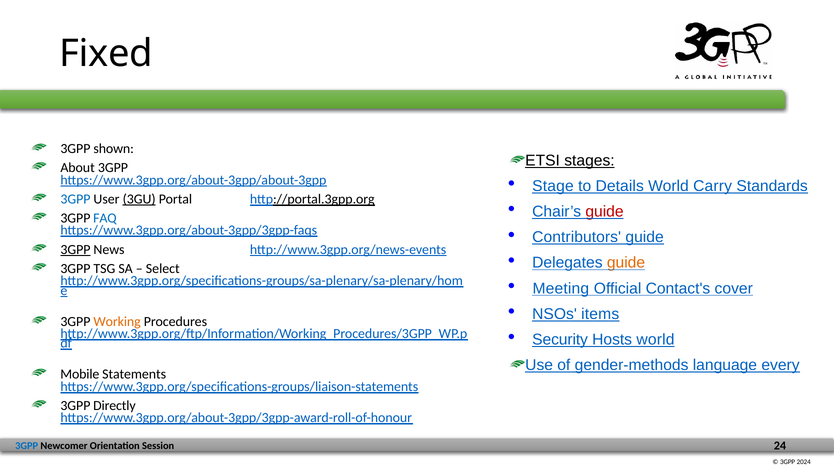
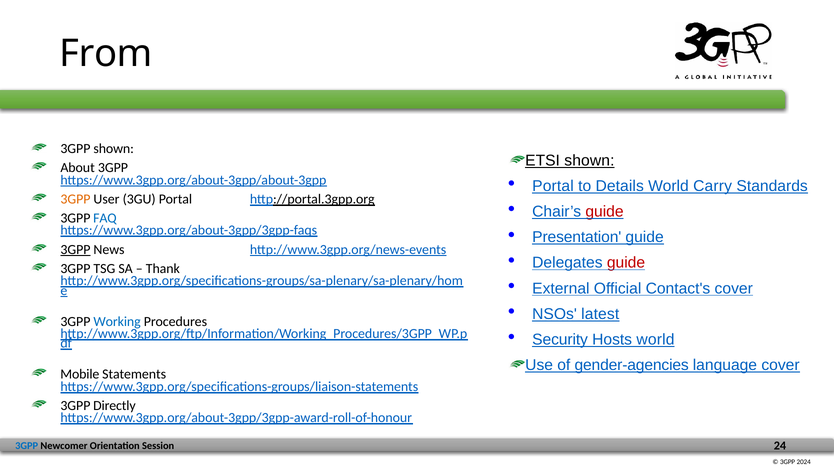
Fixed: Fixed -> From
ETSI stages: stages -> shown
Stage at (553, 186): Stage -> Portal
3GPP at (75, 199) colour: blue -> orange
3GU underline: present -> none
Contributors: Contributors -> Presentation
guide at (626, 263) colour: orange -> red
Select: Select -> Thank
Meeting: Meeting -> External
items: items -> latest
Working colour: orange -> blue
gender-methods: gender-methods -> gender-agencies
language every: every -> cover
